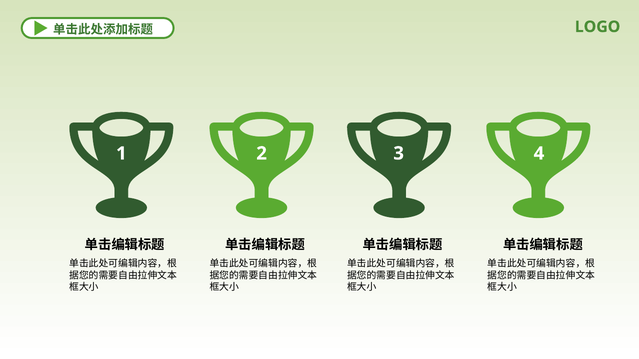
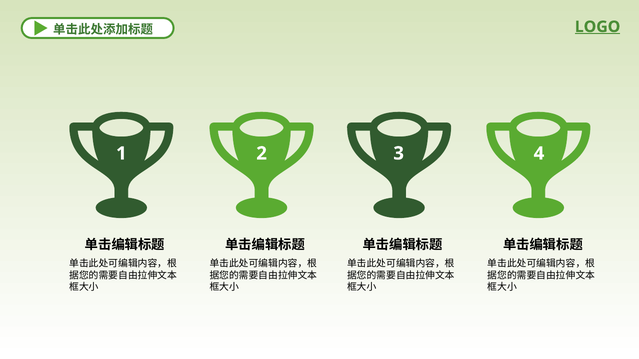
LOGO underline: none -> present
